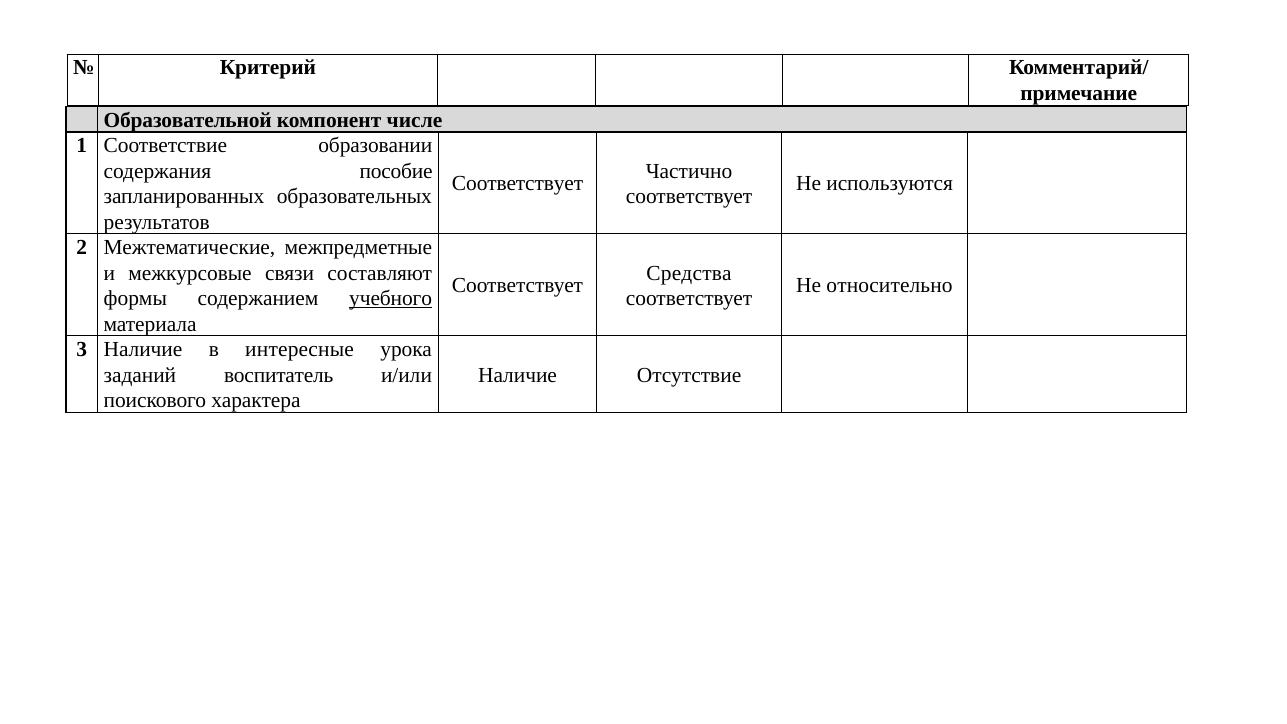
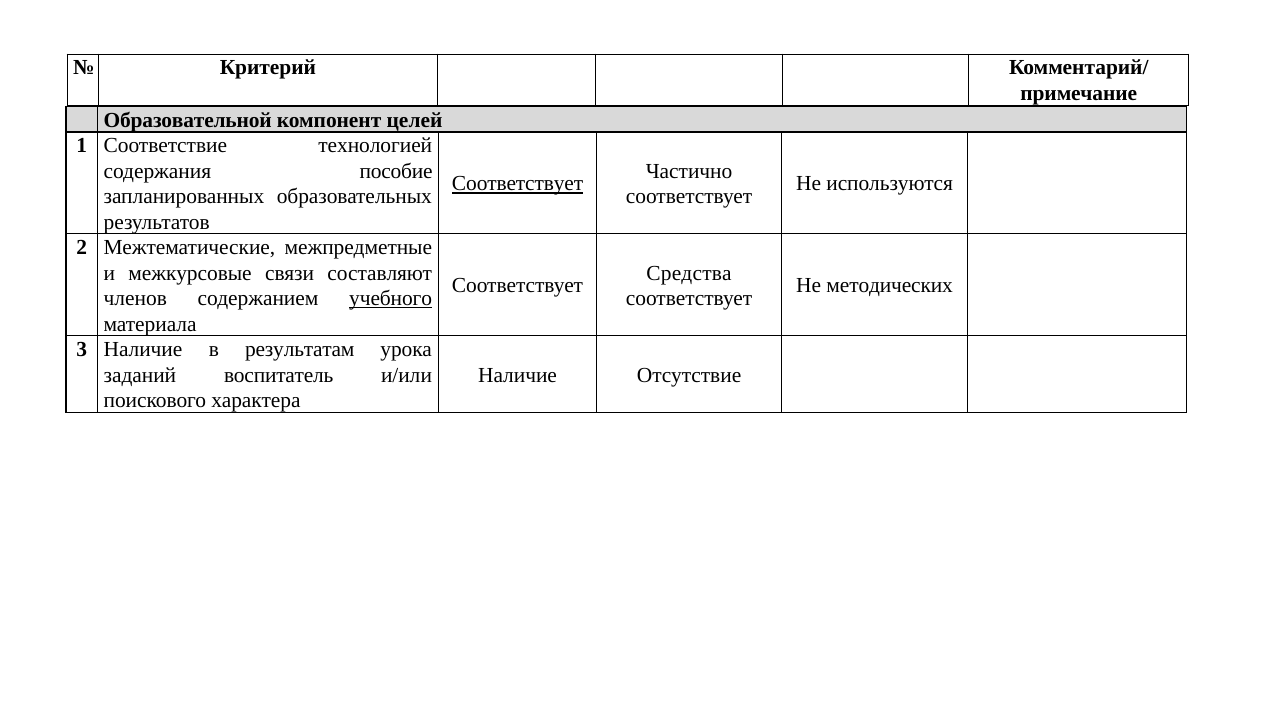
числе: числе -> целей
образовании: образовании -> технологией
Соответствует at (518, 184) underline: none -> present
относительно: относительно -> методических
формы: формы -> членов
интересные: интересные -> результатам
